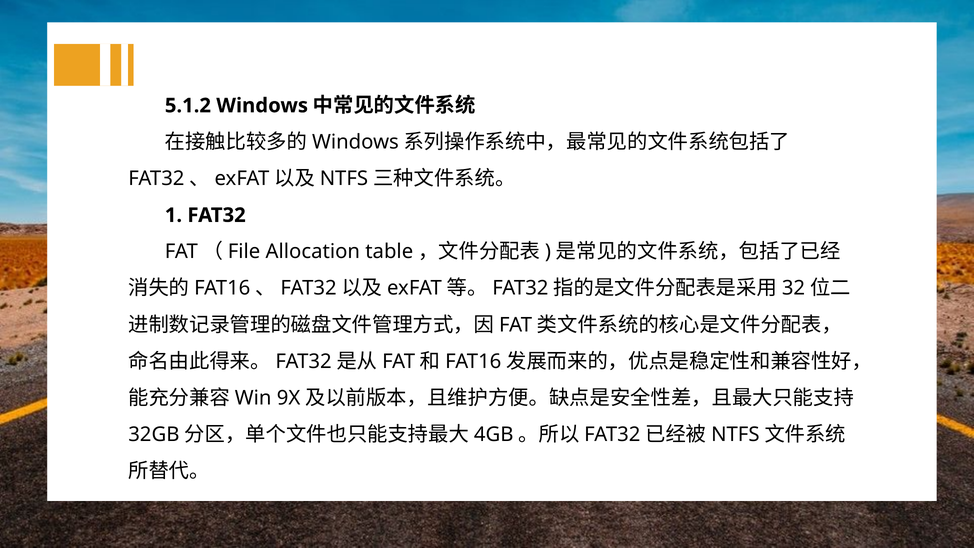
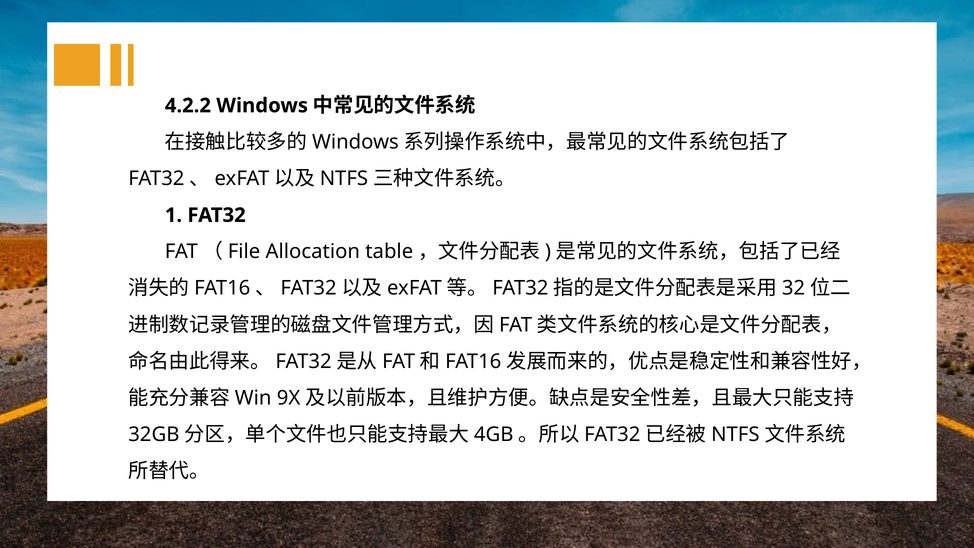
5.1.2: 5.1.2 -> 4.2.2
